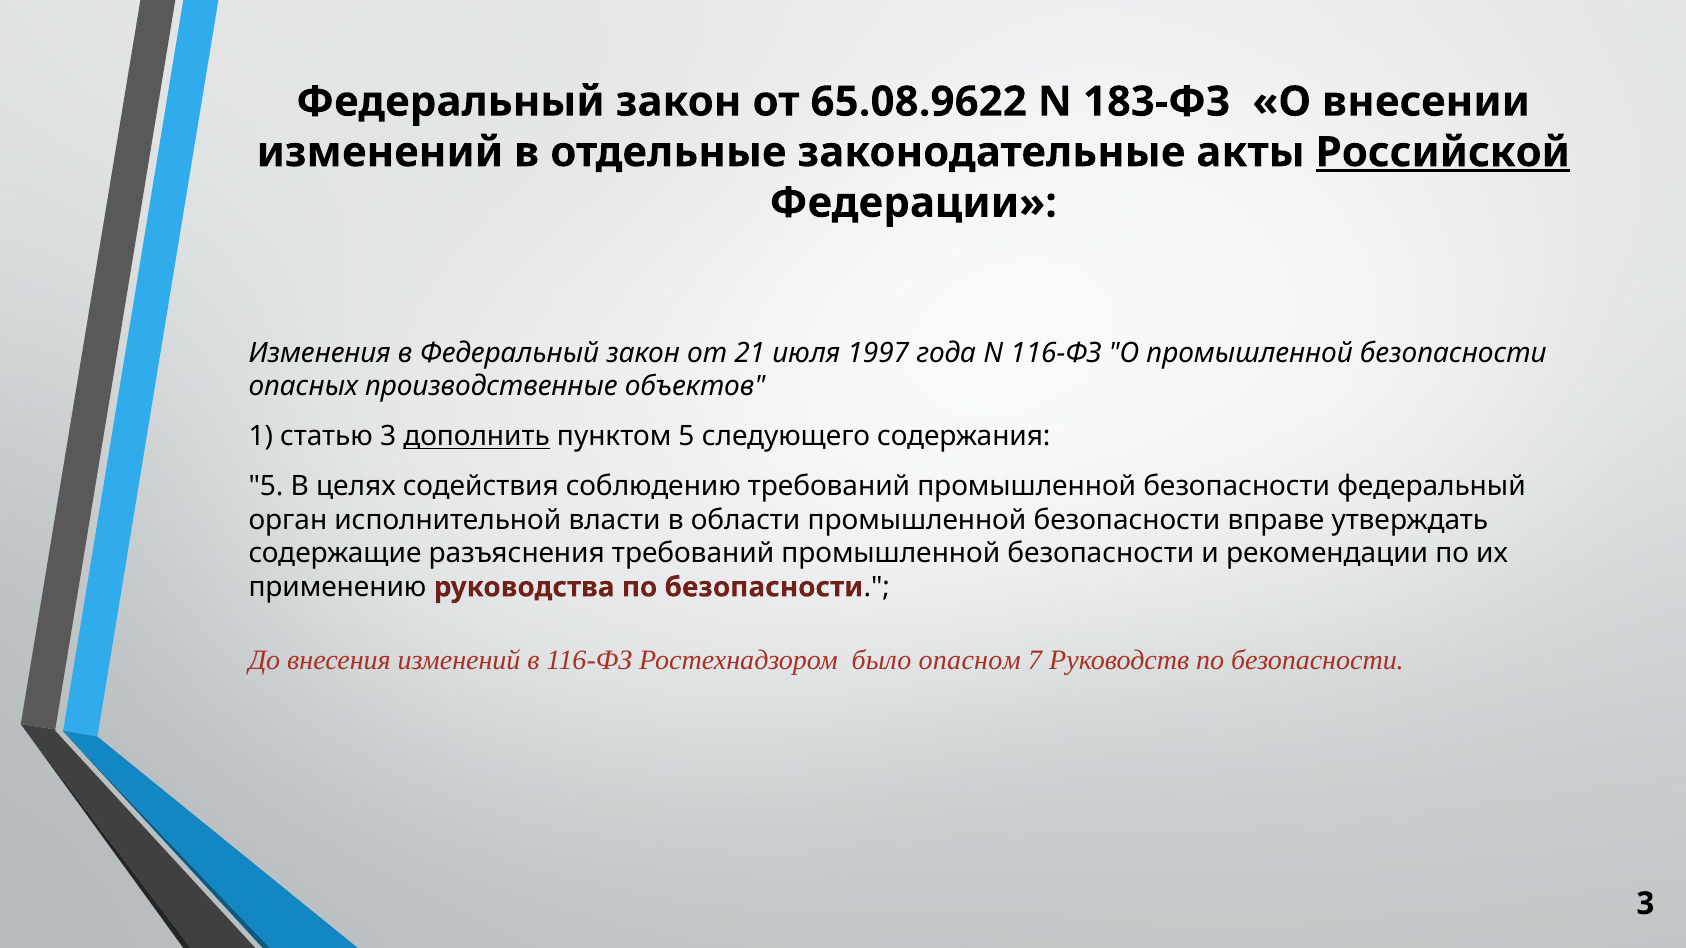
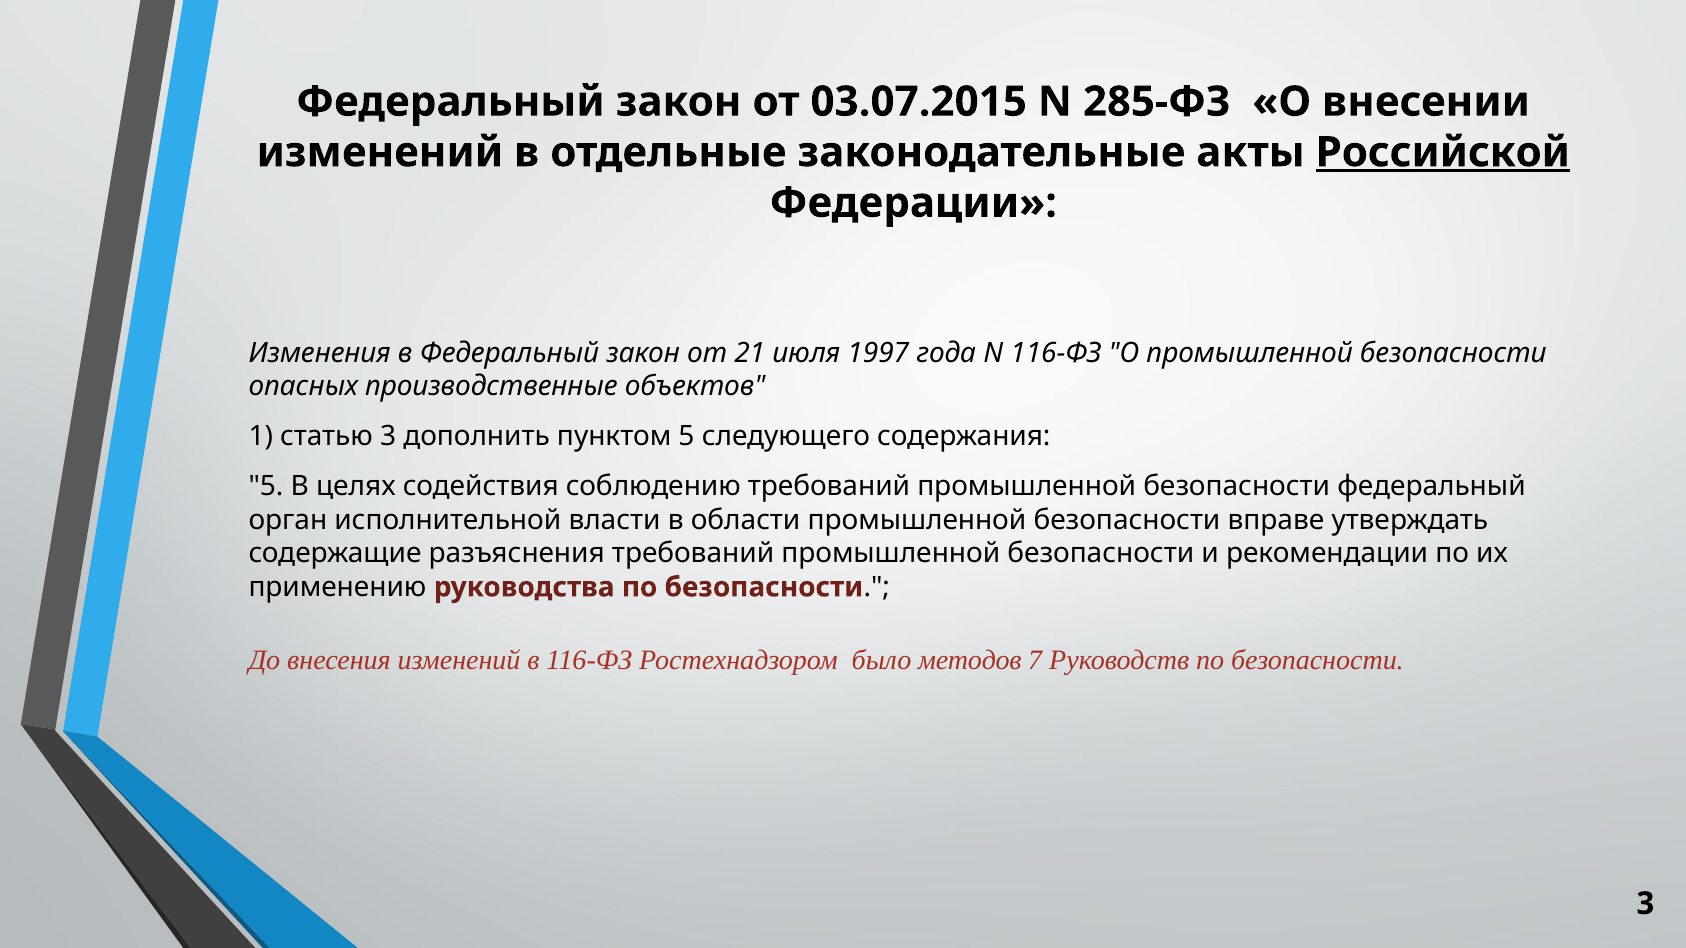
65.08.9622: 65.08.9622 -> 03.07.2015
183-ФЗ: 183-ФЗ -> 285-ФЗ
дополнить underline: present -> none
опасном: опасном -> методов
